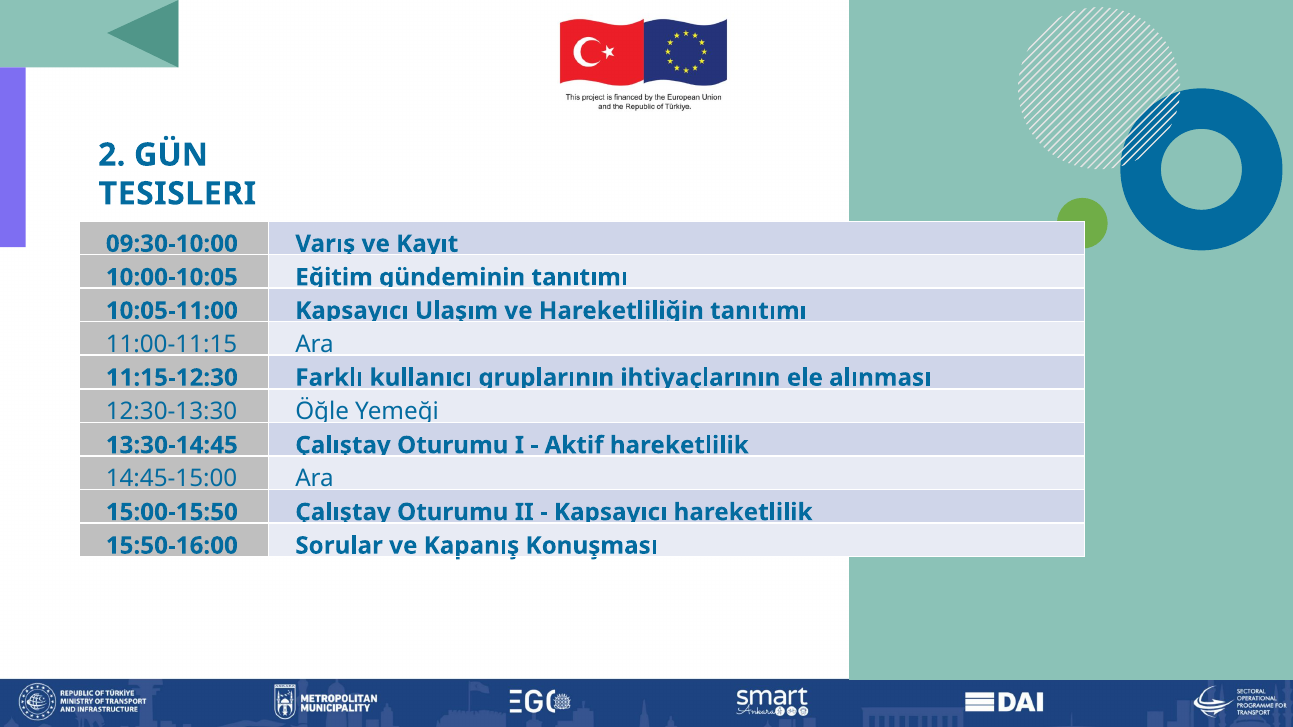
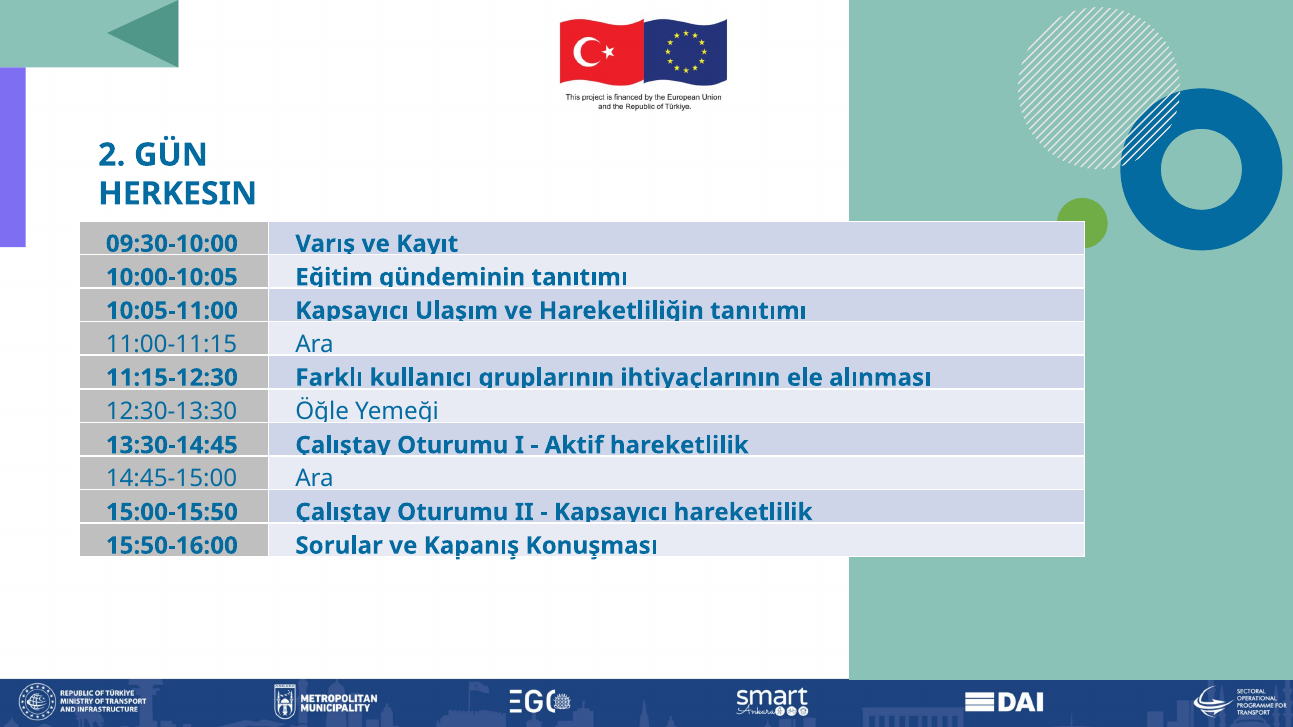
TESISLERI: TESISLERI -> HERKESIN
